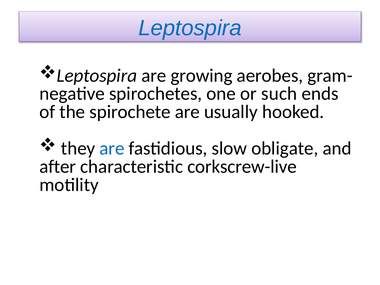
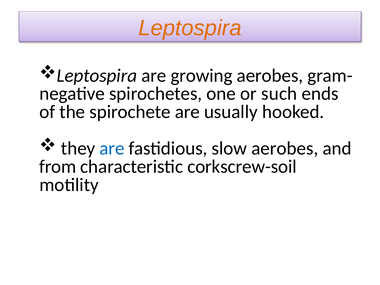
Leptospira at (190, 28) colour: blue -> orange
slow obligate: obligate -> aerobes
after: after -> from
corkscrew-live: corkscrew-live -> corkscrew-soil
